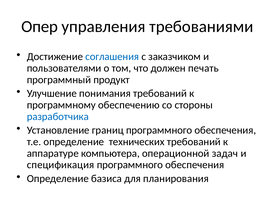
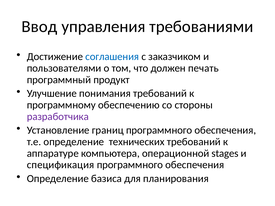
Опер: Опер -> Ввод
разработчика colour: blue -> purple
задач: задач -> stages
